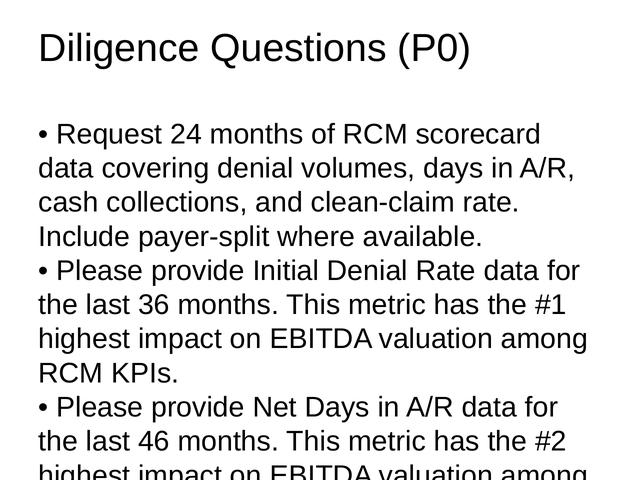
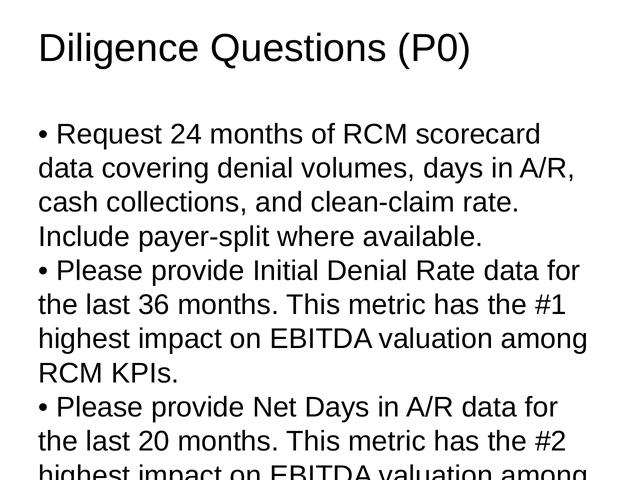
46: 46 -> 20
